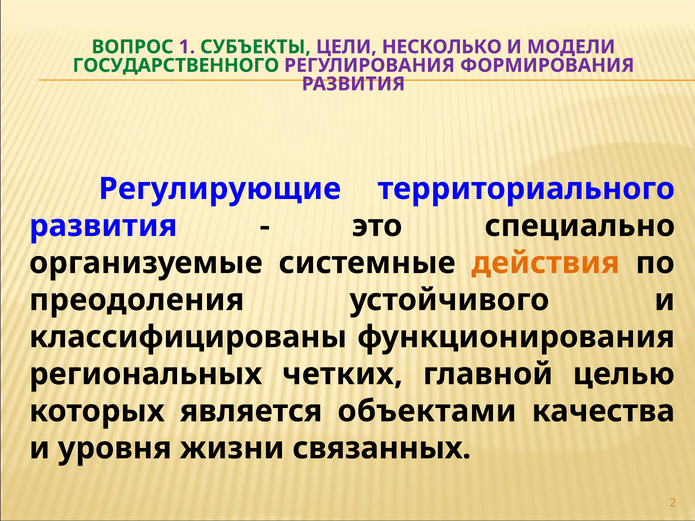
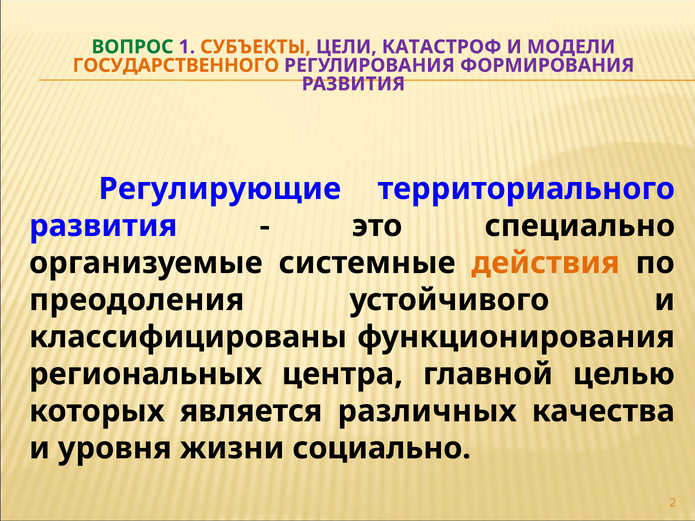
СУБЪЕКТЫ colour: green -> orange
НЕСКОЛЬКО: НЕСКОЛЬКО -> КАТАСТРОФ
ГОСУДАРСТВЕННОГО colour: green -> orange
четких: четких -> центра
объектами: объектами -> различных
связанных: связанных -> социально
